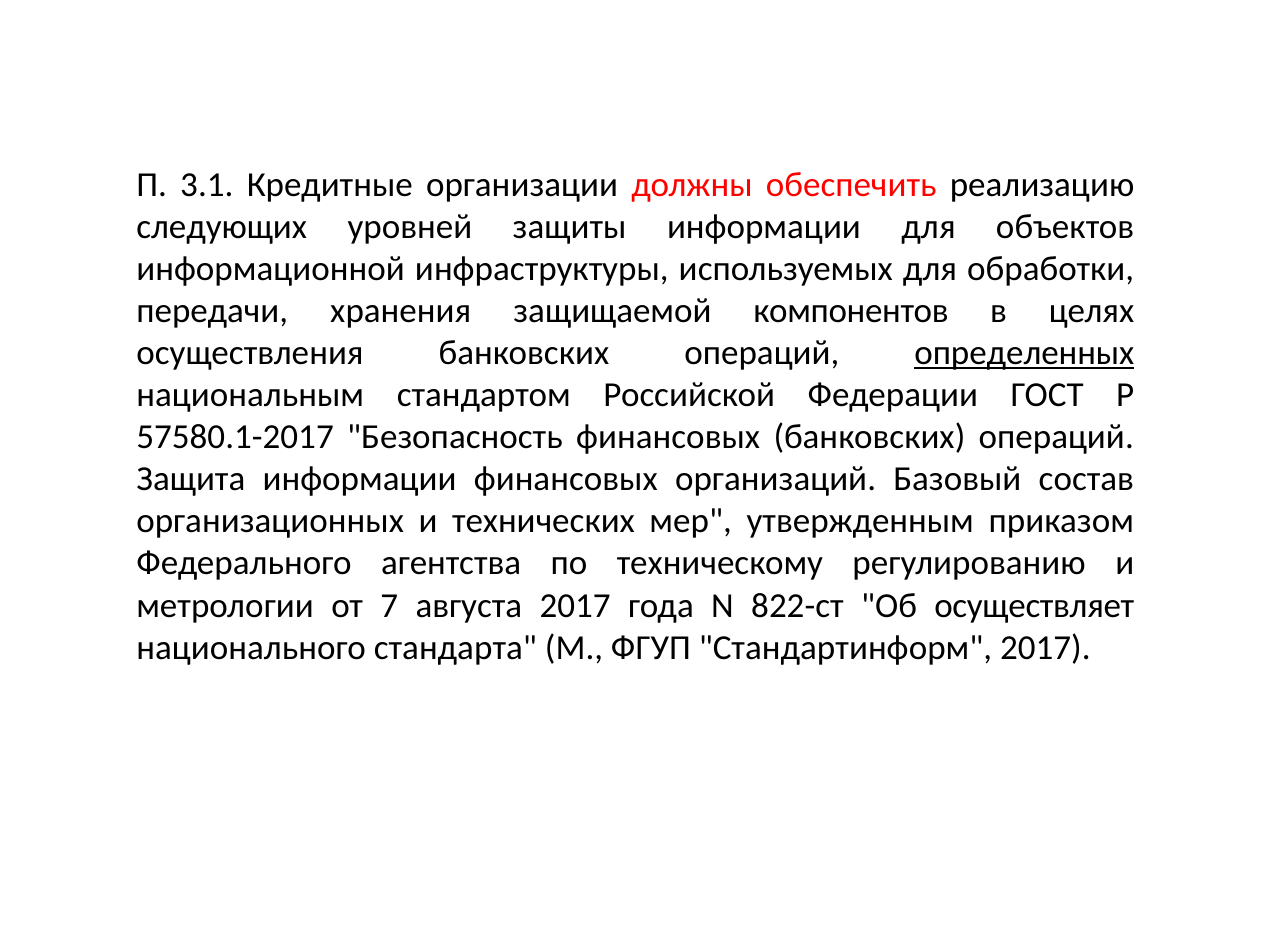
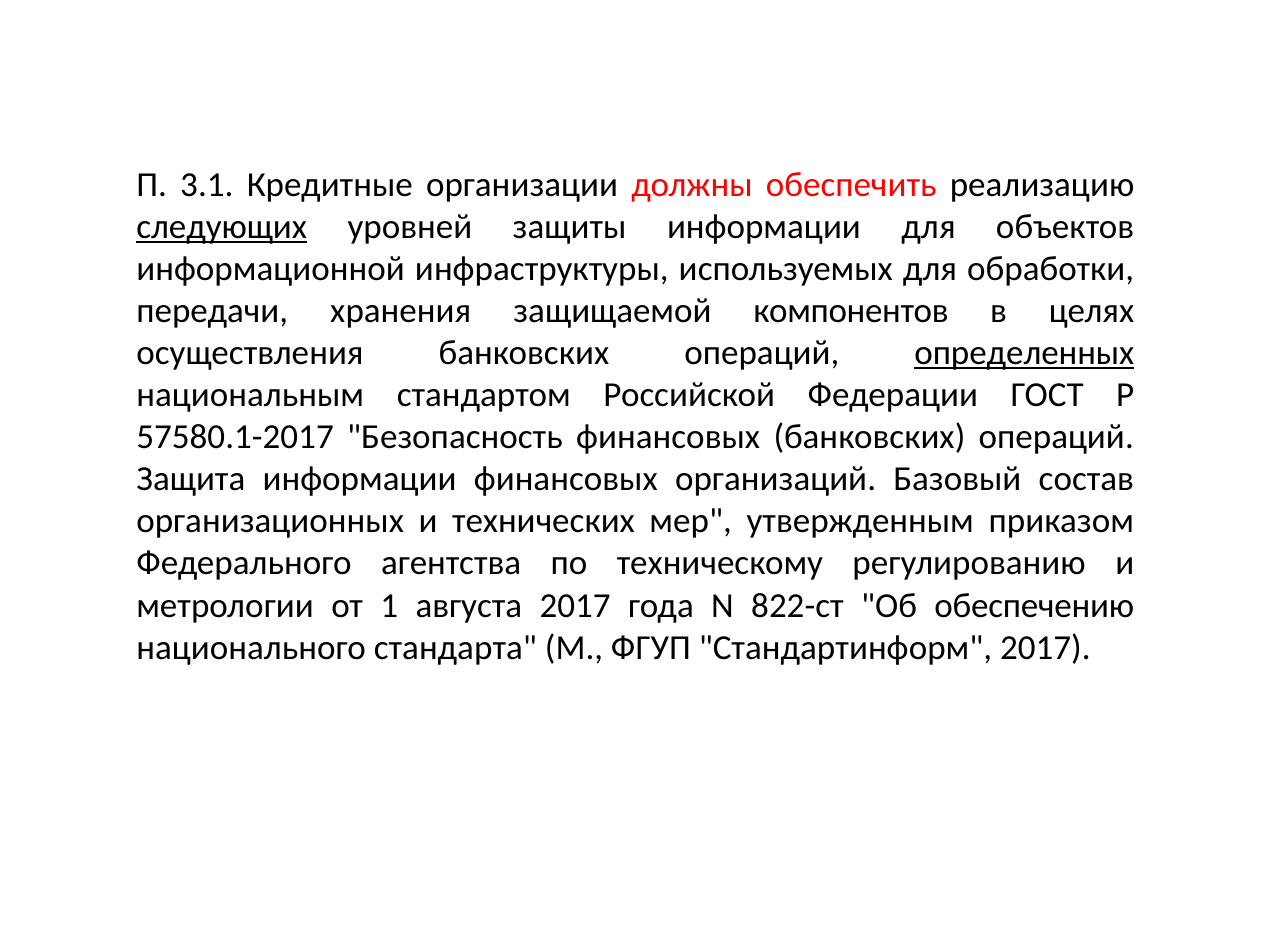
следующих underline: none -> present
7: 7 -> 1
осуществляет: осуществляет -> обеспечению
